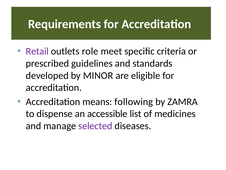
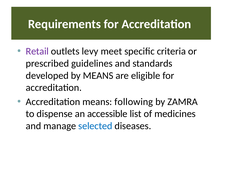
role: role -> levy
by MINOR: MINOR -> MEANS
selected colour: purple -> blue
